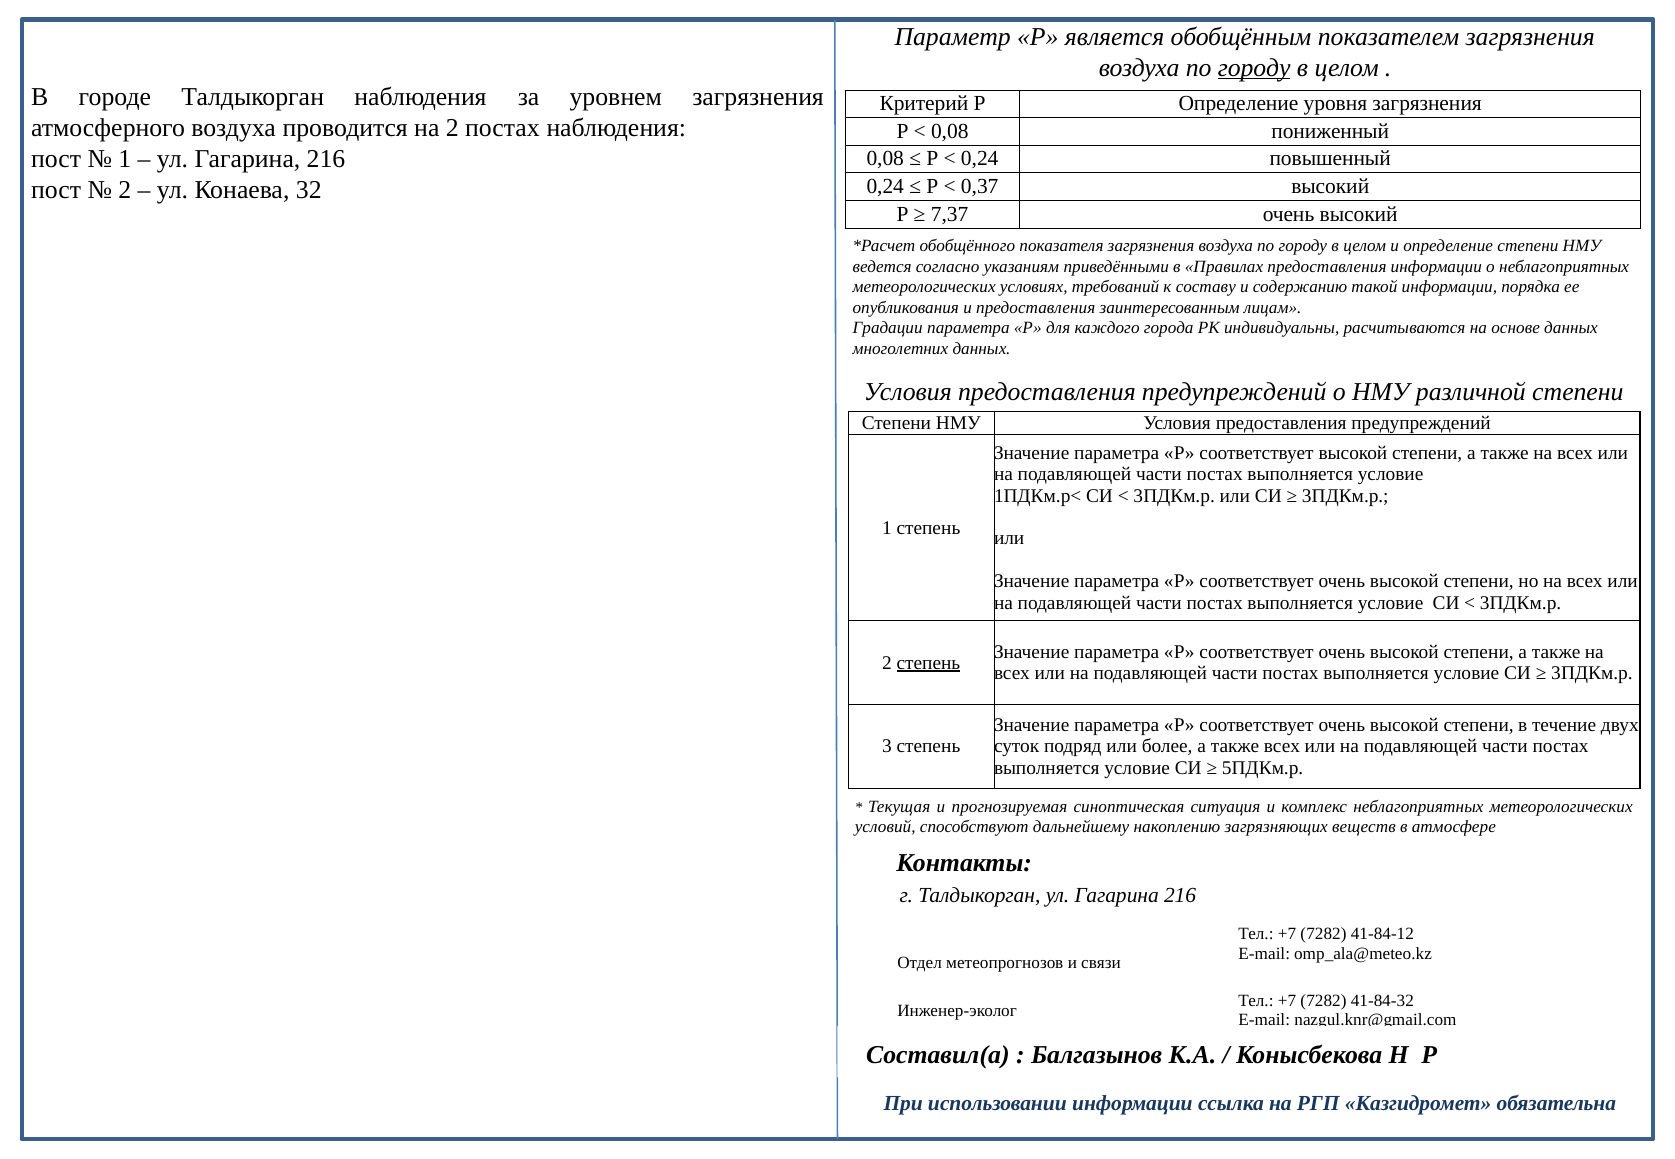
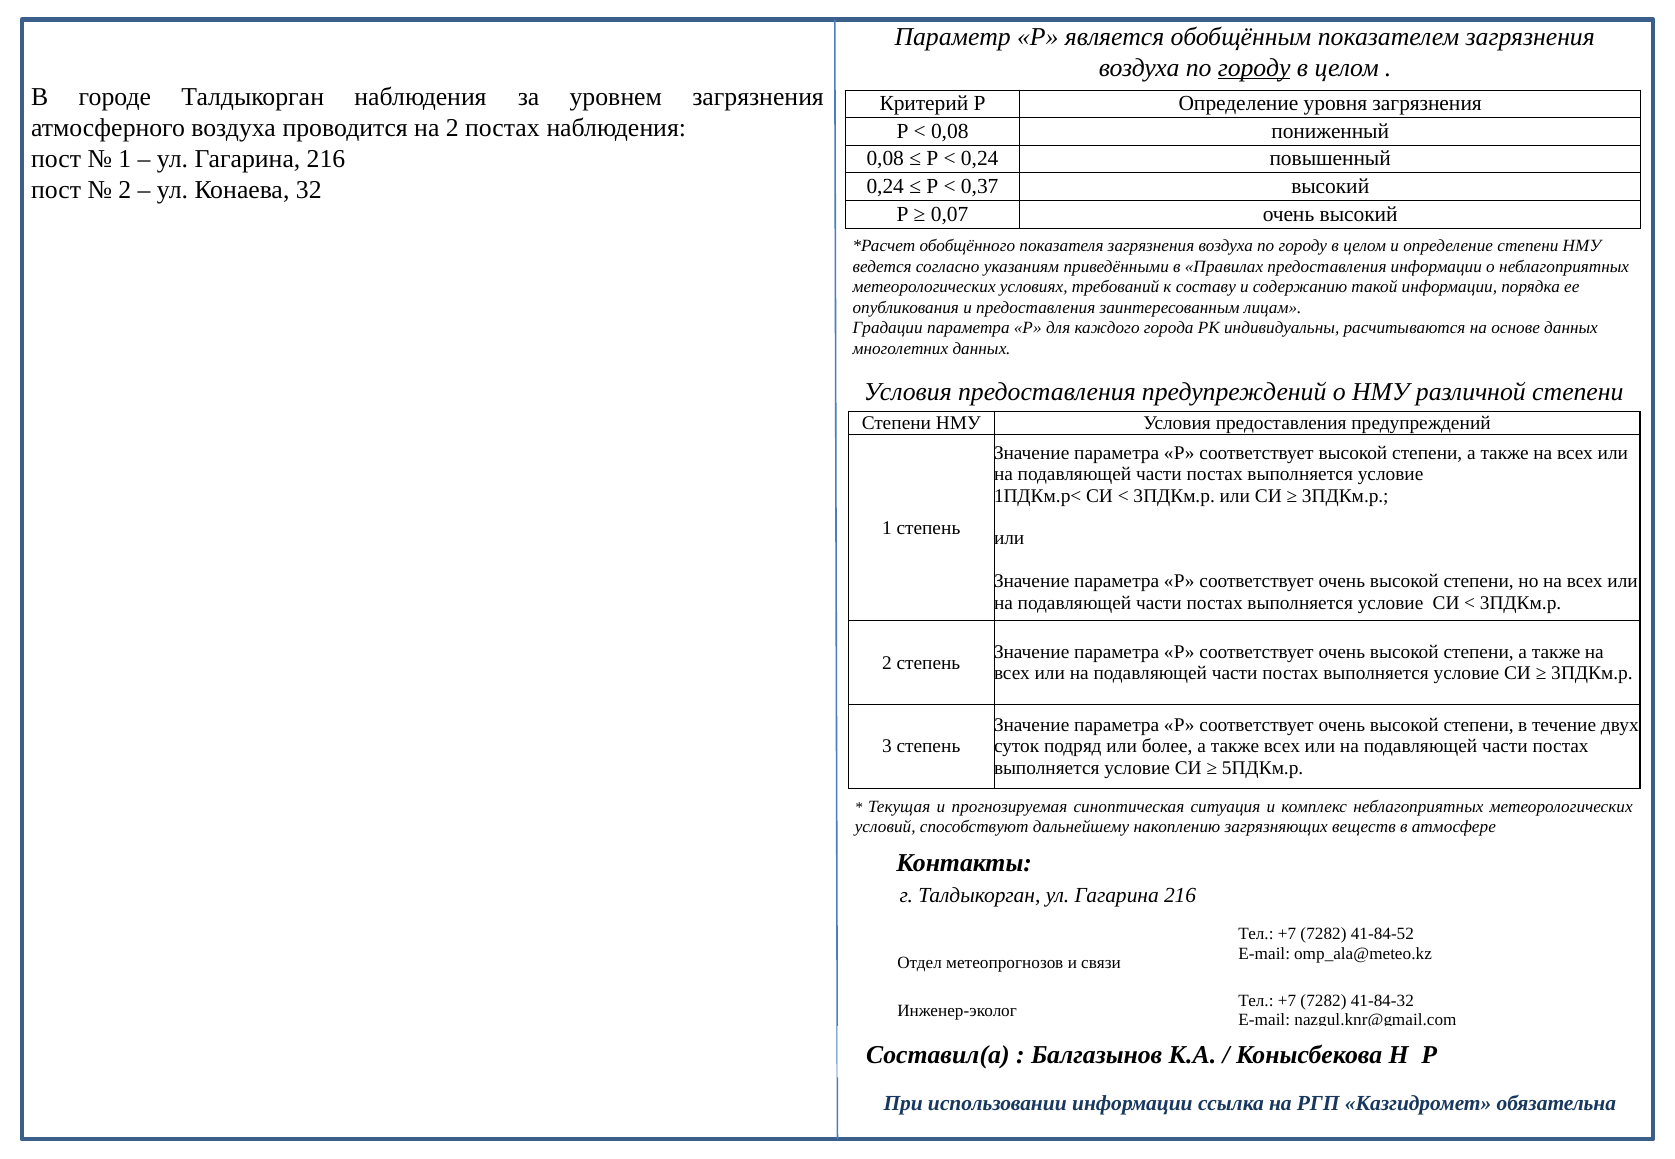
7,37: 7,37 -> 0,07
степень at (928, 663) underline: present -> none
41-84-12: 41-84-12 -> 41-84-52
